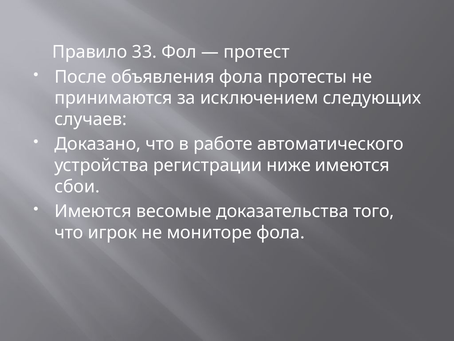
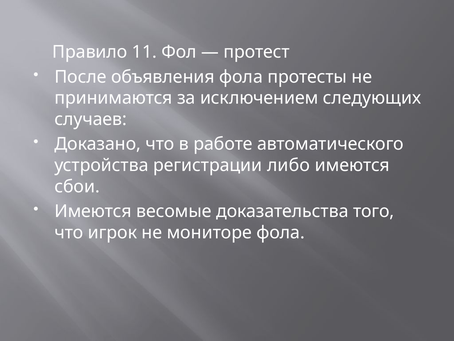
33: 33 -> 11
ниже: ниже -> либо
